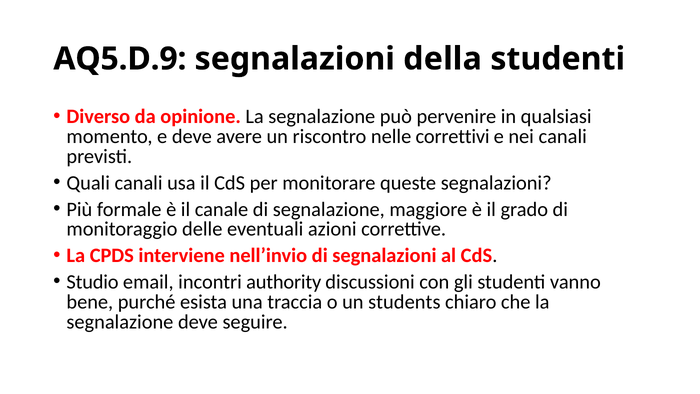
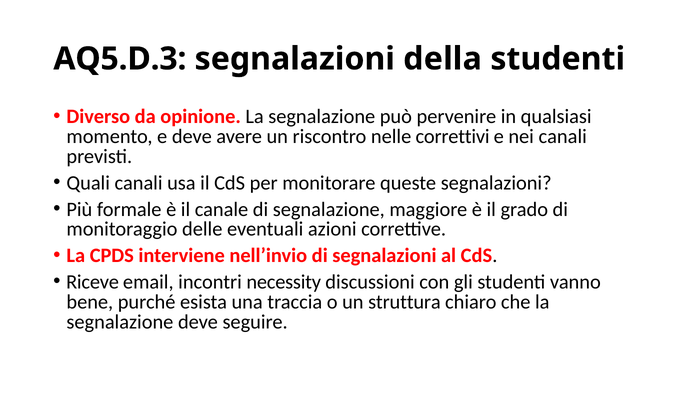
AQ5.D.9: AQ5.D.9 -> AQ5.D.3
Studio: Studio -> Riceve
authority: authority -> necessity
students: students -> struttura
